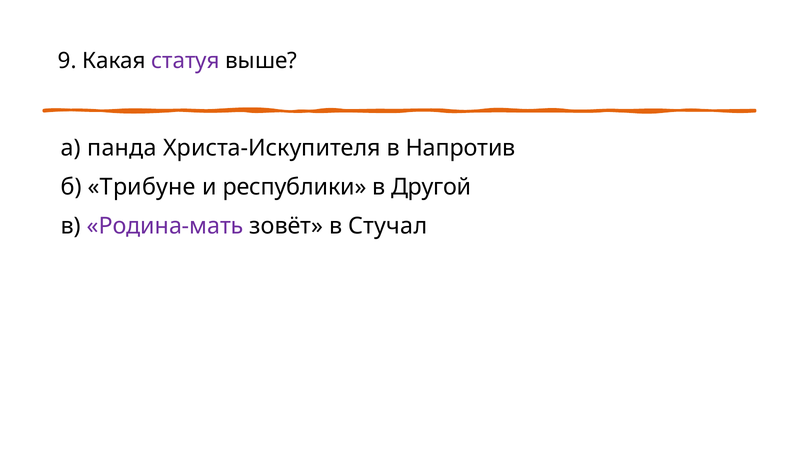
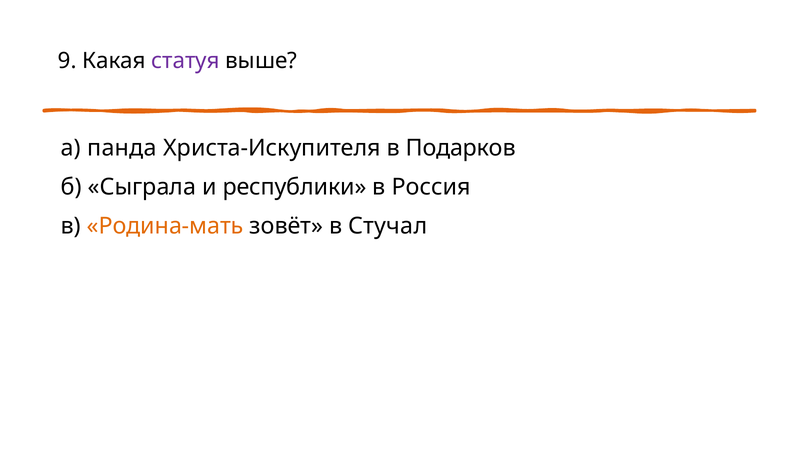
Напротив: Напротив -> Подарков
Трибуне: Трибуне -> Сыграла
Другой: Другой -> Россия
Родина-мать colour: purple -> orange
